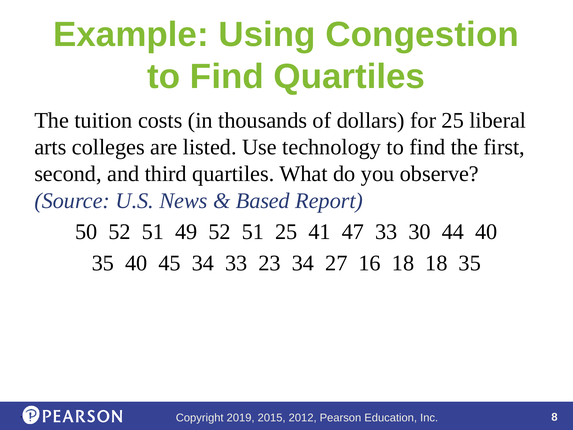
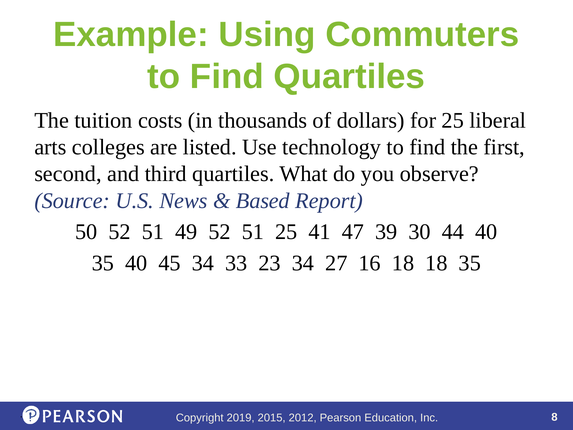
Congestion: Congestion -> Commuters
47 33: 33 -> 39
